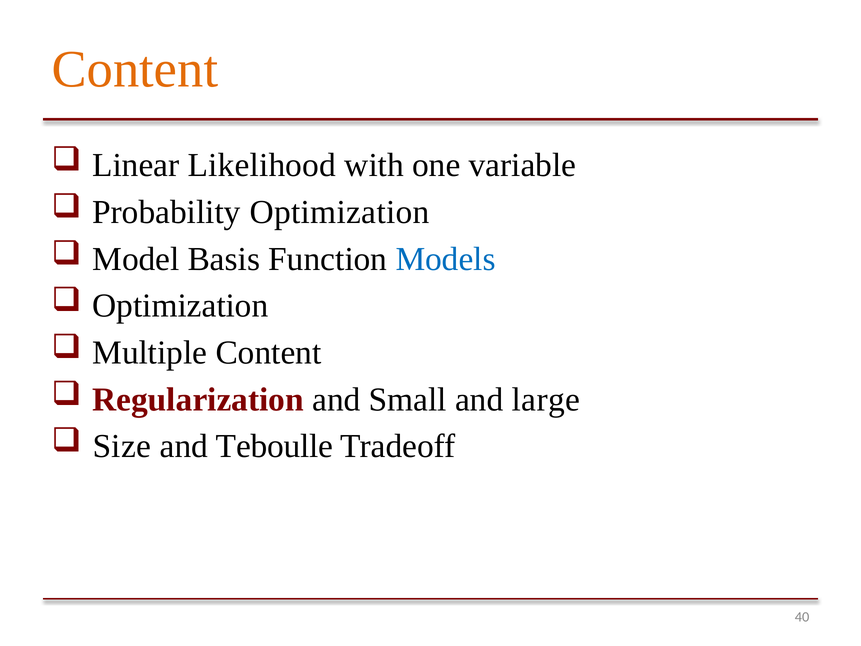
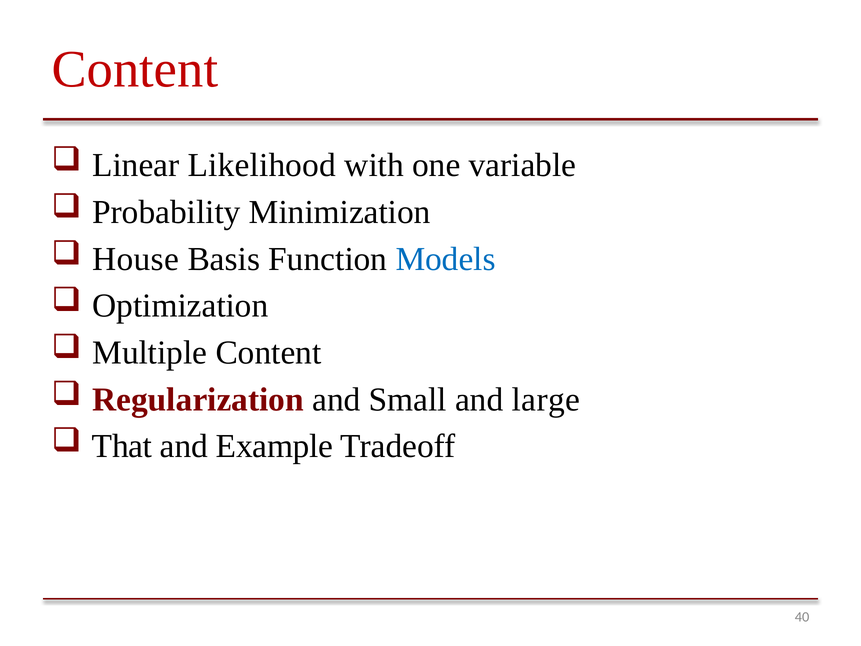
Content at (135, 69) colour: orange -> red
Probability Optimization: Optimization -> Minimization
Model: Model -> House
Size: Size -> That
Teboulle: Teboulle -> Example
